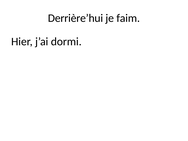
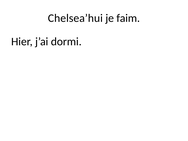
Derrière’hui: Derrière’hui -> Chelsea’hui
